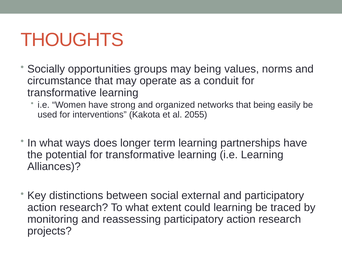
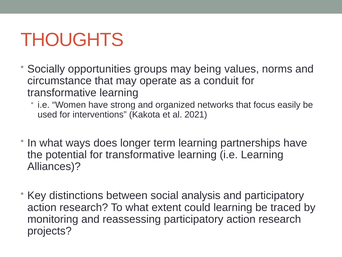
that being: being -> focus
2055: 2055 -> 2021
external: external -> analysis
